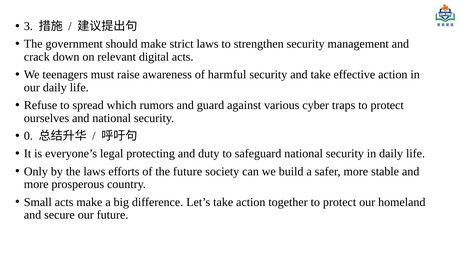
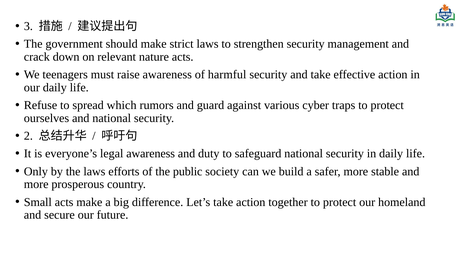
digital: digital -> nature
0: 0 -> 2
legal protecting: protecting -> awareness
the future: future -> public
